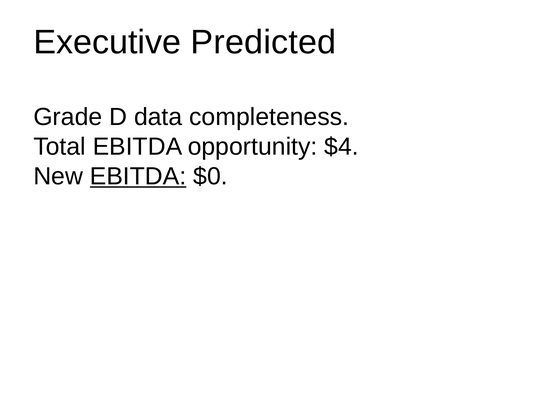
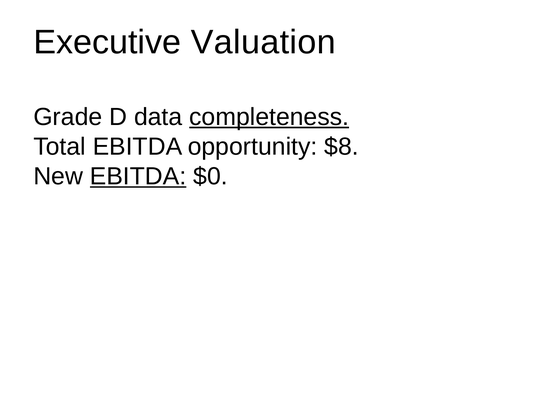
Predicted: Predicted -> Valuation
completeness underline: none -> present
$4: $4 -> $8
